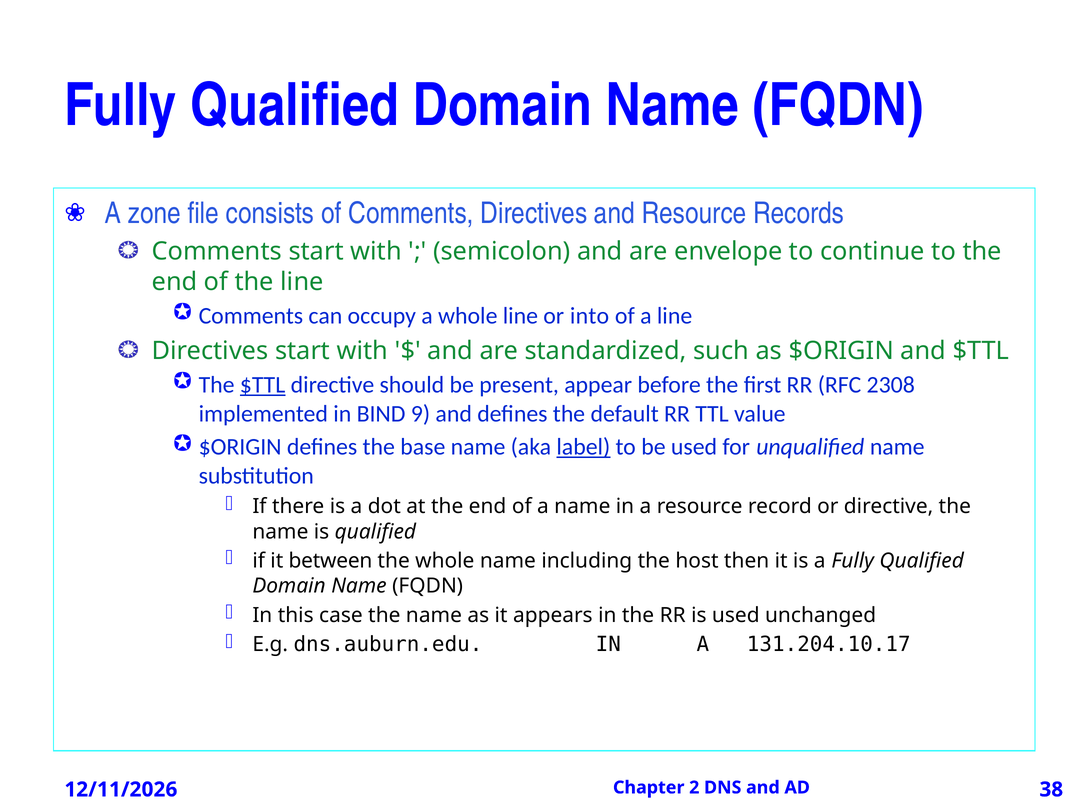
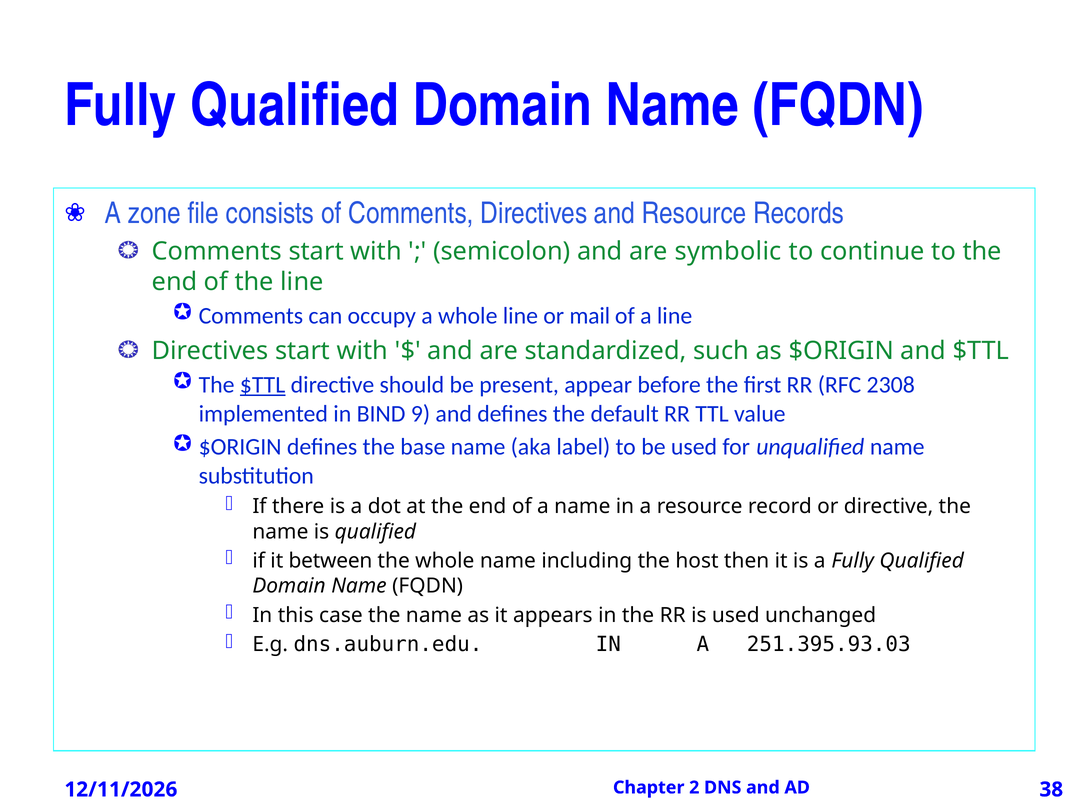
envelope: envelope -> symbolic
into: into -> mail
label underline: present -> none
131.204.10.17: 131.204.10.17 -> 251.395.93.03
